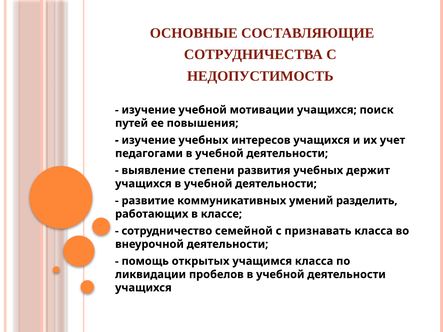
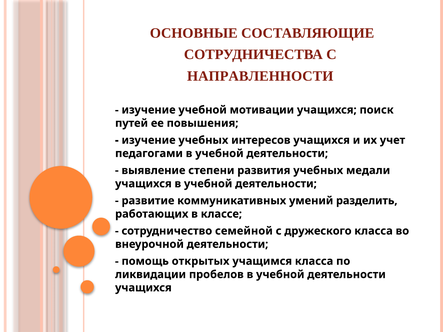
НЕДОПУСТИМОСТЬ: НЕДОПУСТИМОСТЬ -> НАПРАВЛЕННОСТИ
держит: держит -> медали
признавать: признавать -> дружеского
